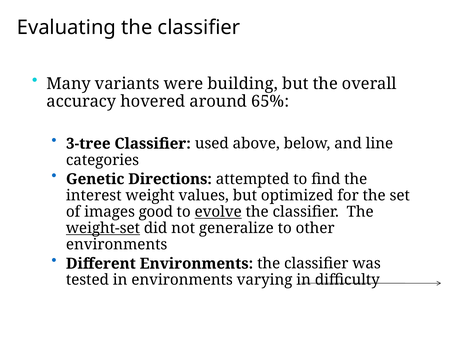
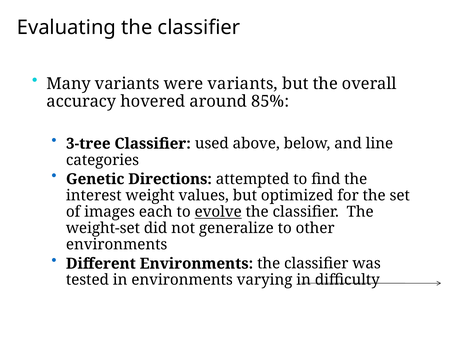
were building: building -> variants
65%: 65% -> 85%
good: good -> each
weight-set underline: present -> none
